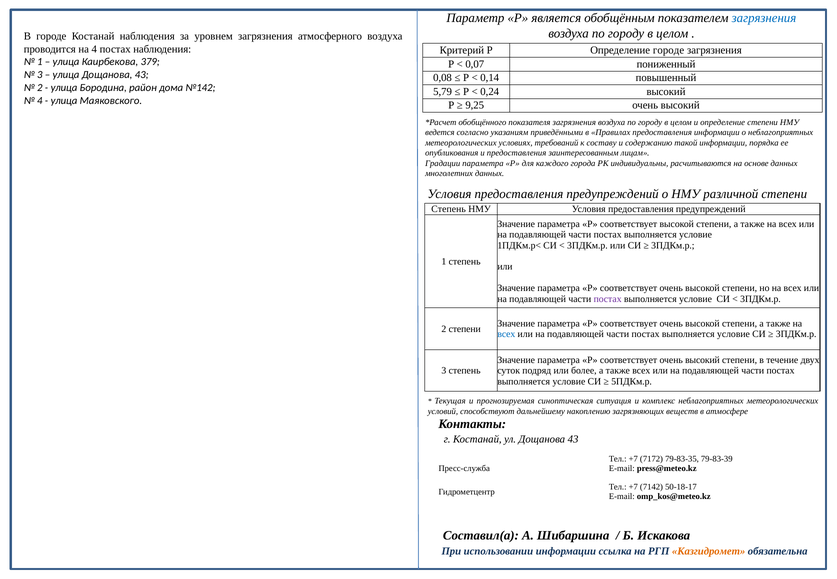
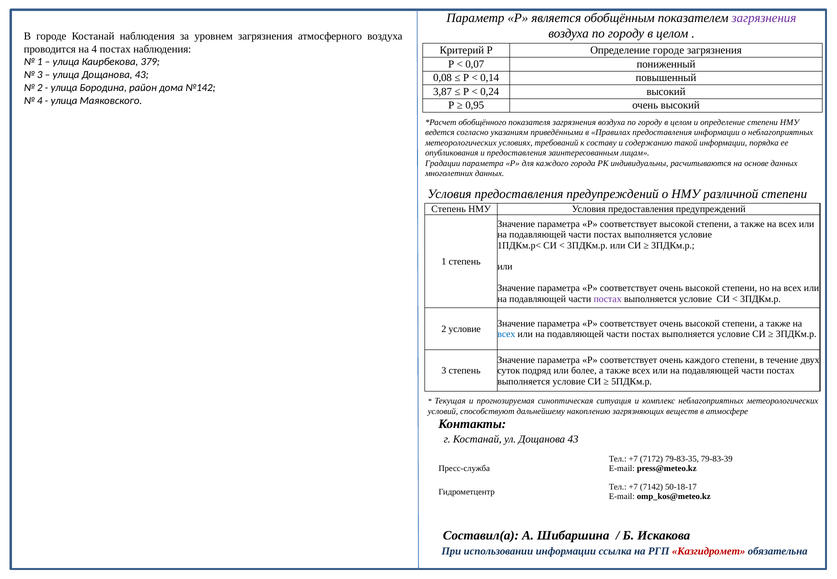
загрязнения at (764, 18) colour: blue -> purple
5,79: 5,79 -> 3,87
9,25: 9,25 -> 0,95
2 степени: степени -> условие
соответствует очень высокий: высокий -> каждого
Казгидромет colour: orange -> red
